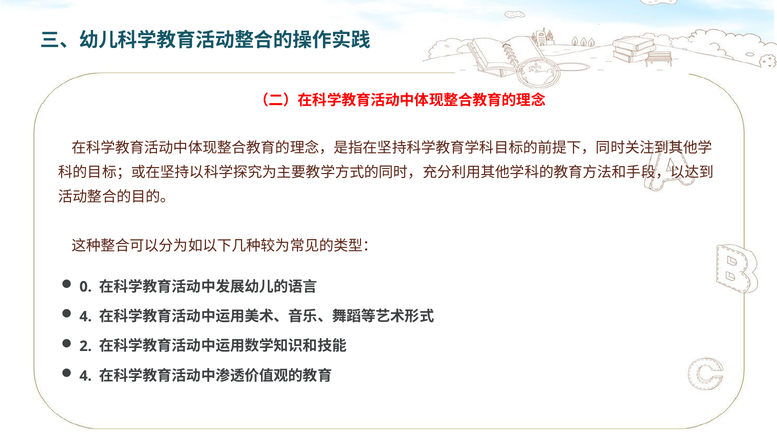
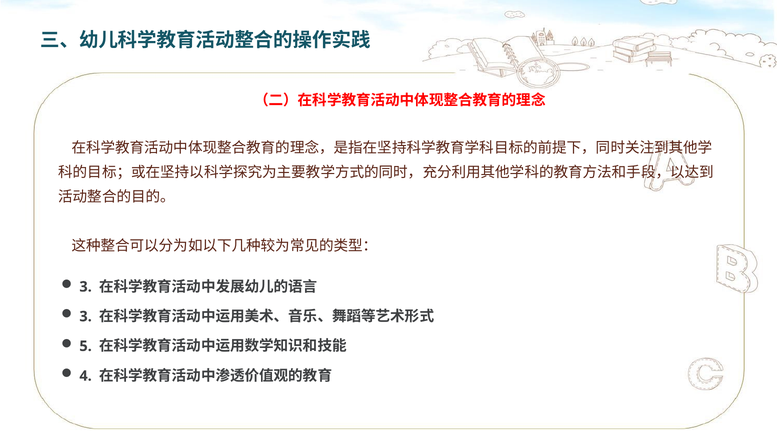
0 at (86, 287): 0 -> 3
4 at (86, 317): 4 -> 3
2: 2 -> 5
